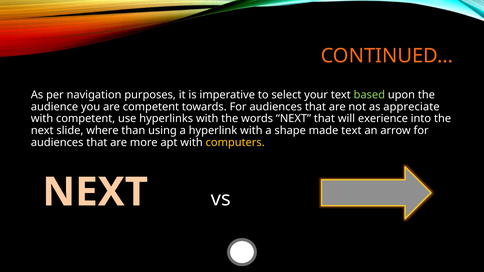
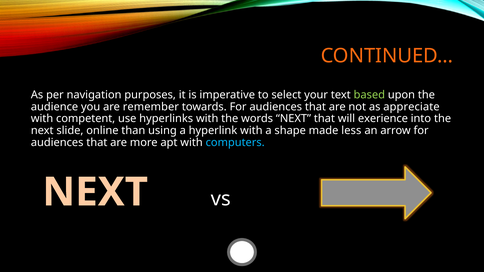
are competent: competent -> remember
where: where -> online
made text: text -> less
computers colour: yellow -> light blue
